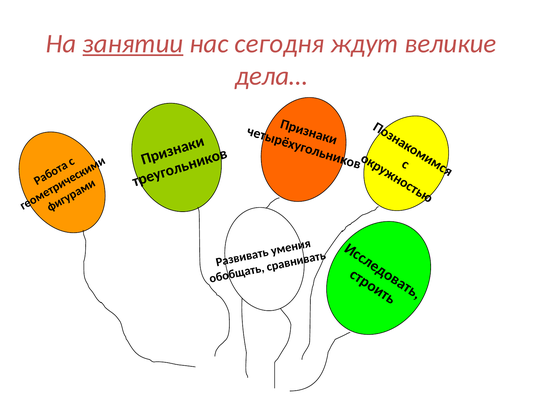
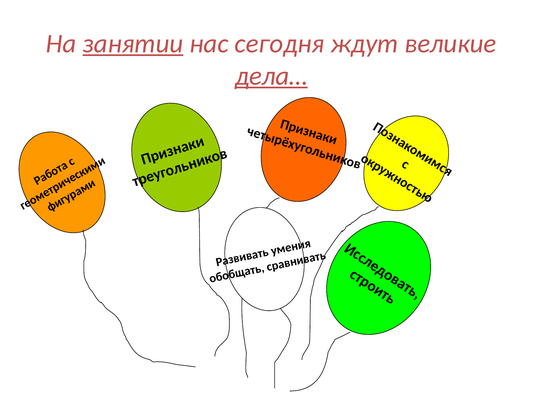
дела… underline: none -> present
